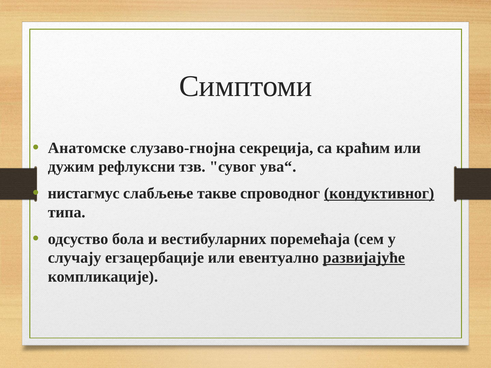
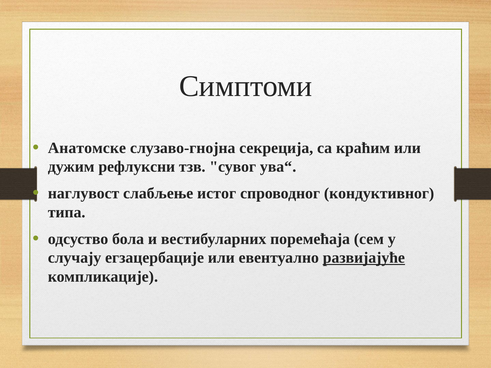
нистагмус: нистагмус -> наглувост
такве: такве -> истог
кондуктивног underline: present -> none
